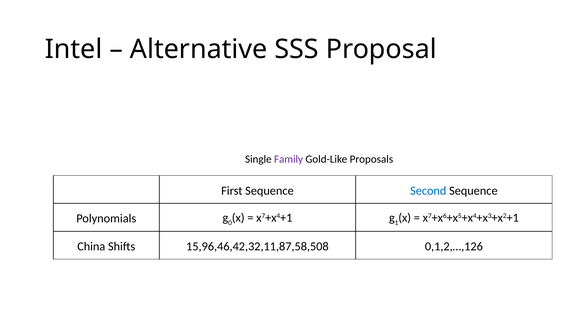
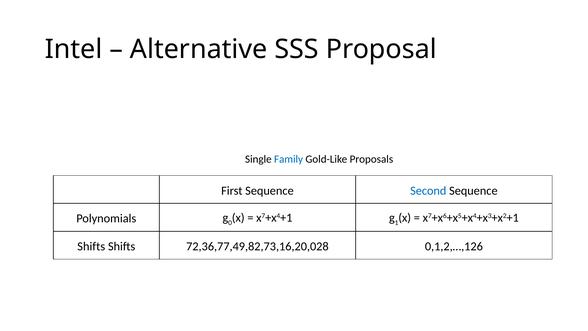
Family colour: purple -> blue
China at (91, 246): China -> Shifts
15,96,46,42,32,11,87,58,508: 15,96,46,42,32,11,87,58,508 -> 72,36,77,49,82,73,16,20,028
